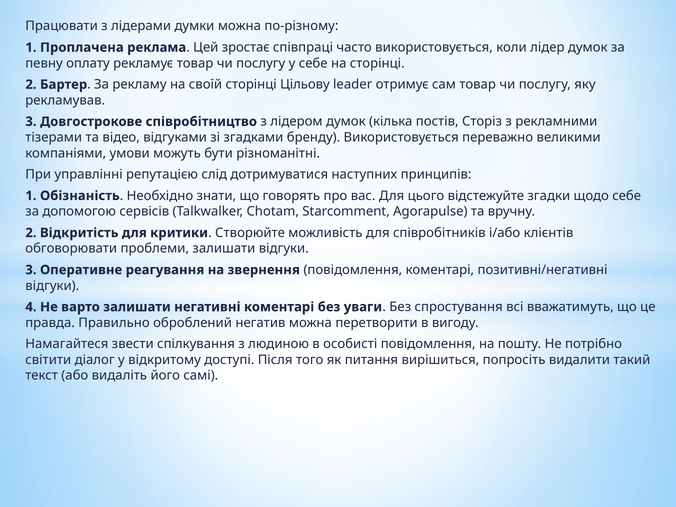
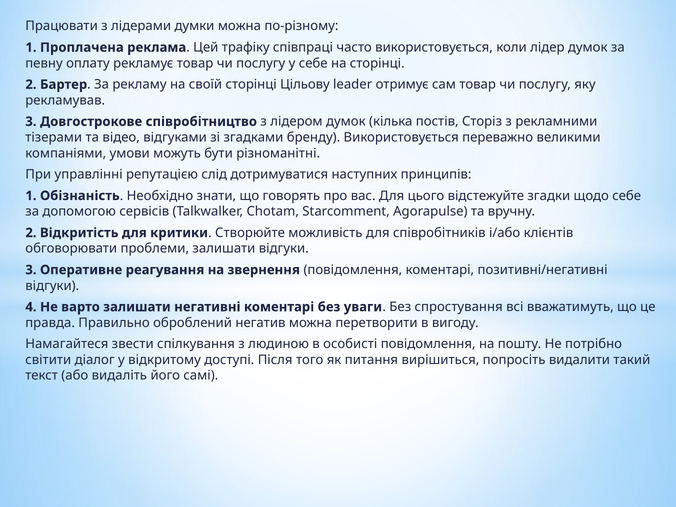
зростає: зростає -> трафіку
